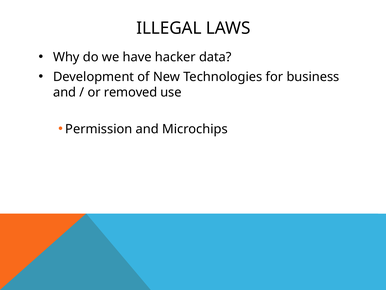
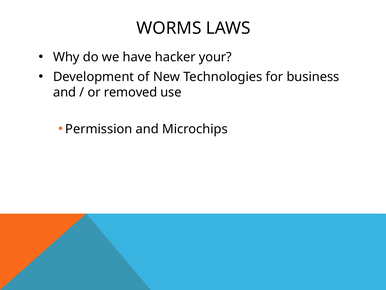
ILLEGAL: ILLEGAL -> WORMS
data: data -> your
